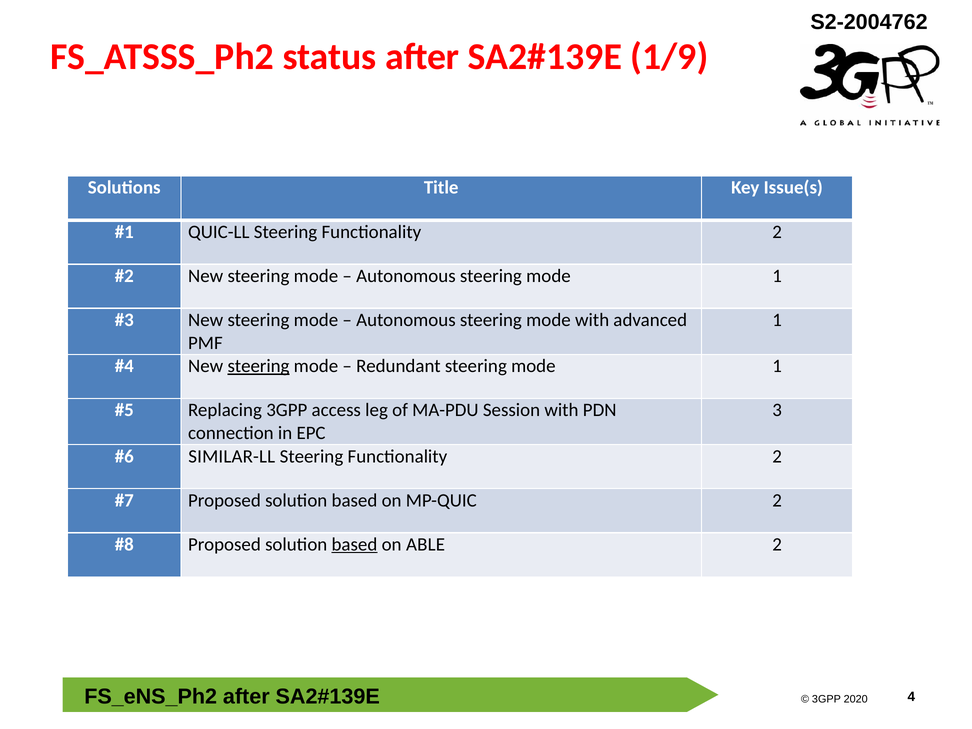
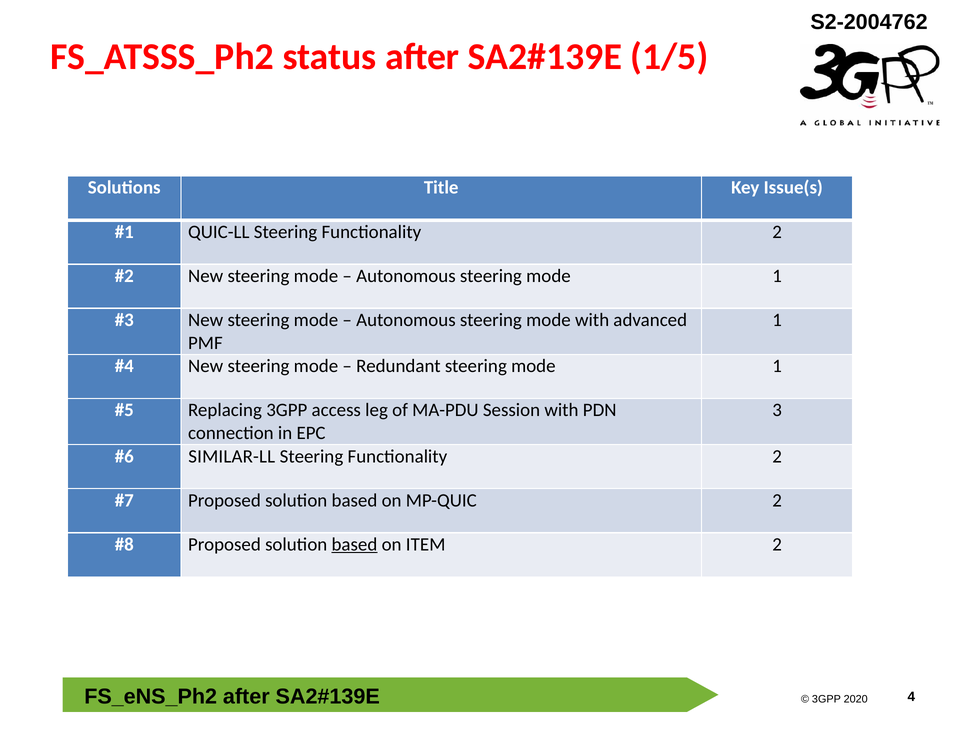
1/9: 1/9 -> 1/5
steering at (258, 366) underline: present -> none
ABLE: ABLE -> ITEM
